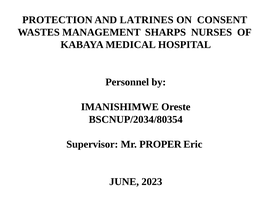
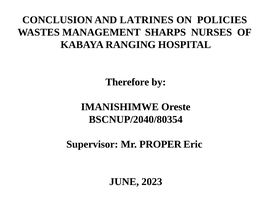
PROTECTION: PROTECTION -> CONCLUSION
CONSENT: CONSENT -> POLICIES
MEDICAL: MEDICAL -> RANGING
Personnel: Personnel -> Therefore
BSCNUP/2034/80354: BSCNUP/2034/80354 -> BSCNUP/2040/80354
